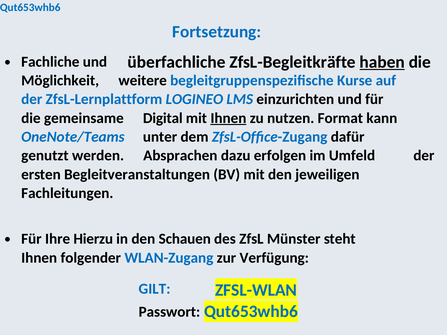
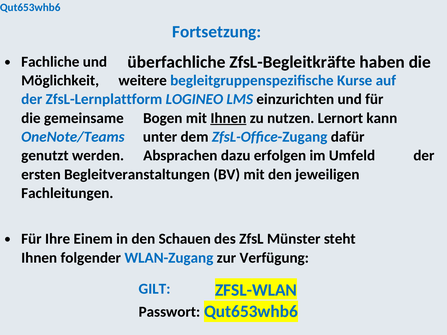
haben underline: present -> none
Digital: Digital -> Bogen
Format: Format -> Lernort
Hierzu: Hierzu -> Einem
